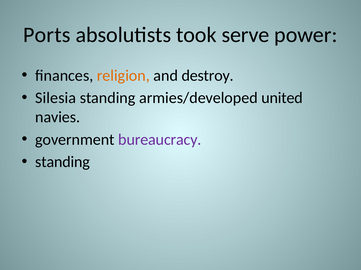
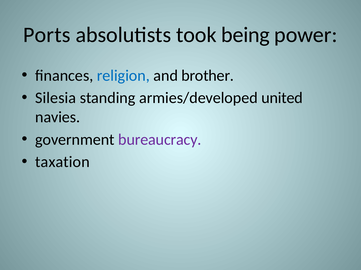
serve: serve -> being
religion colour: orange -> blue
destroy: destroy -> brother
standing at (63, 162): standing -> taxation
